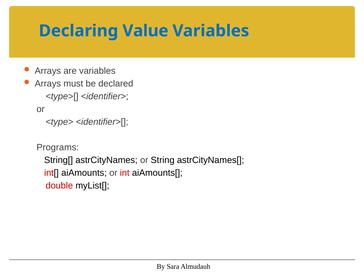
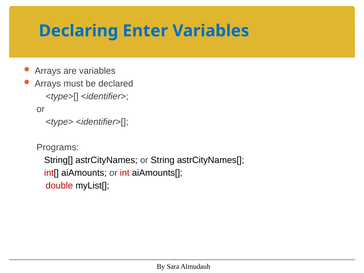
Value: Value -> Enter
